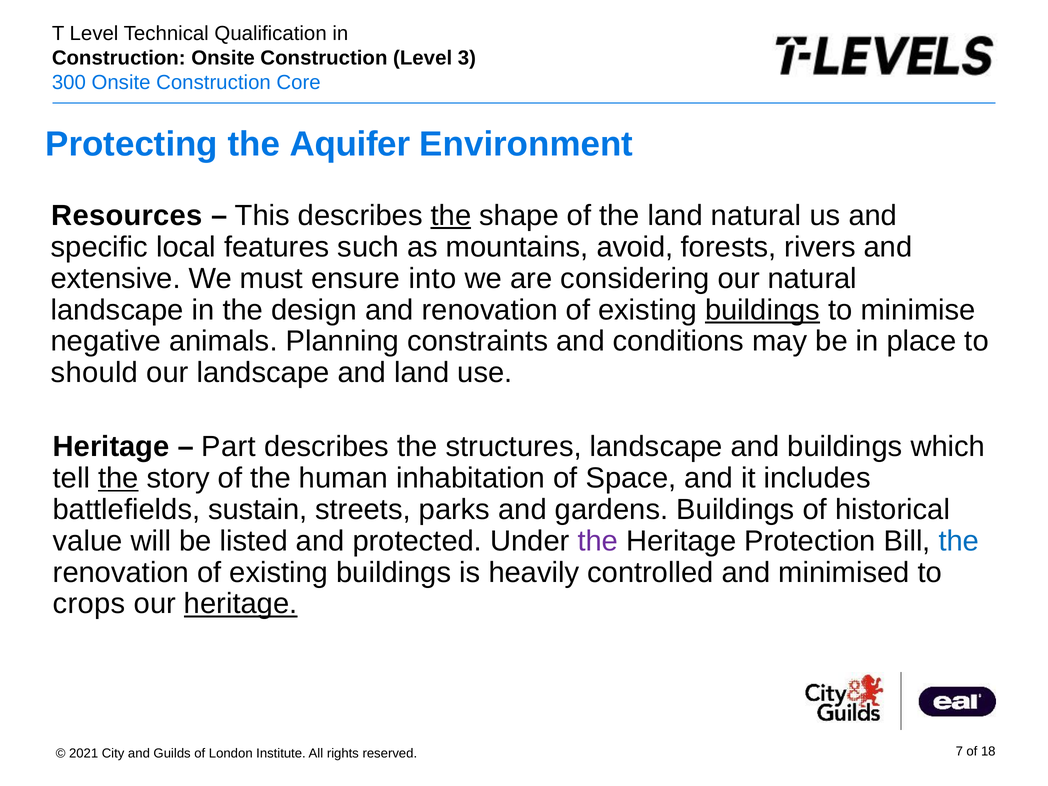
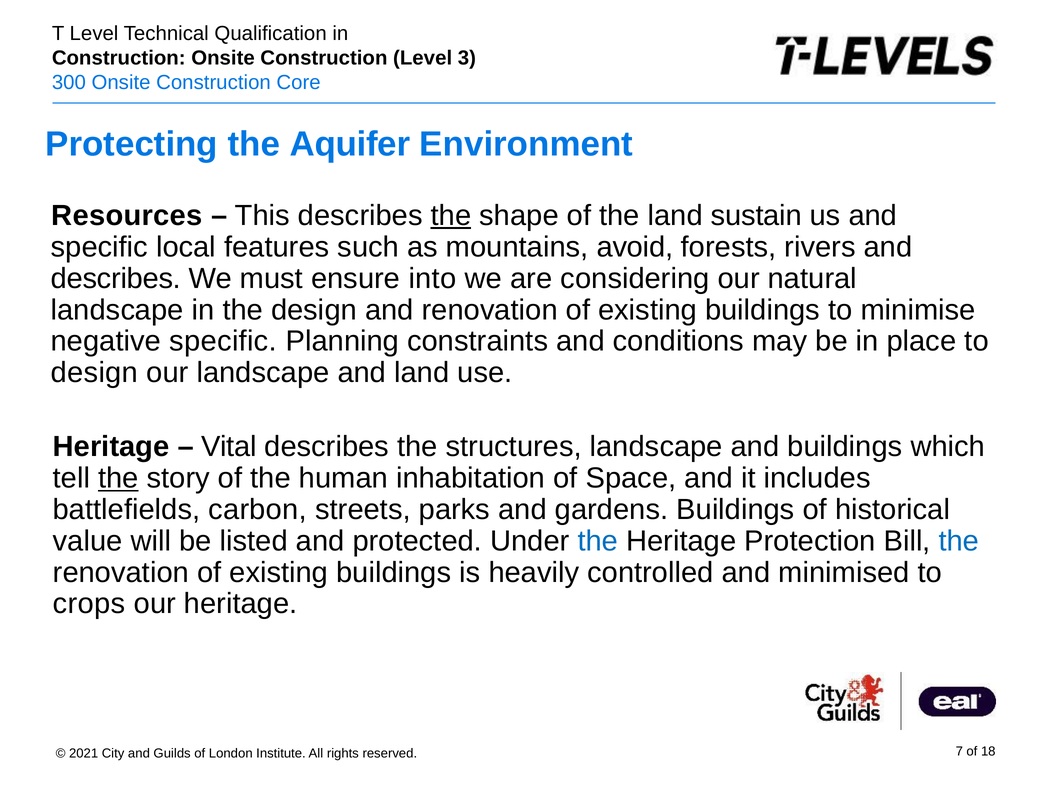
land natural: natural -> sustain
extensive at (116, 278): extensive -> describes
buildings at (763, 310) underline: present -> none
negative animals: animals -> specific
should at (94, 373): should -> design
Part: Part -> Vital
sustain: sustain -> carbon
the at (598, 541) colour: purple -> blue
heritage at (241, 604) underline: present -> none
